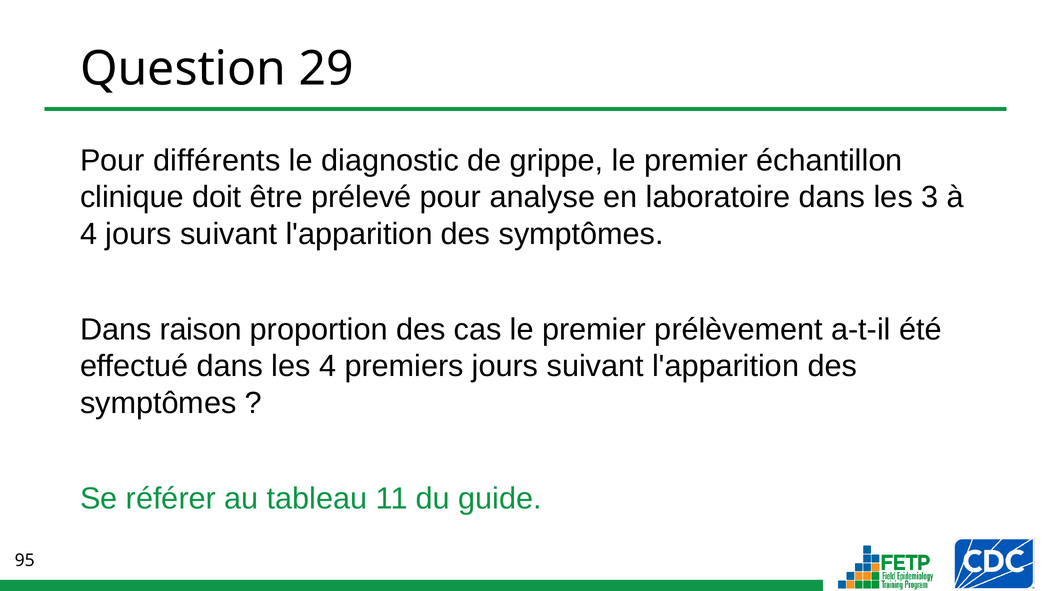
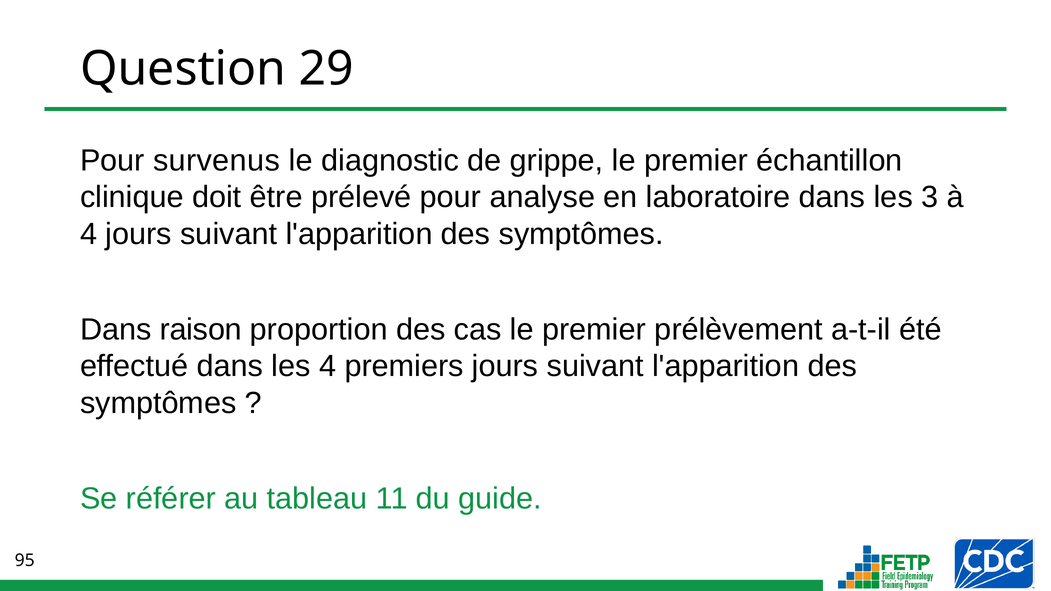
différents: différents -> survenus
